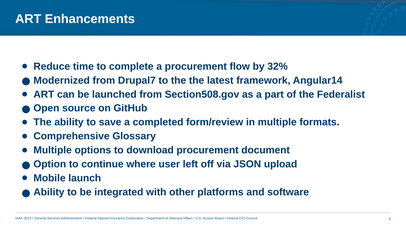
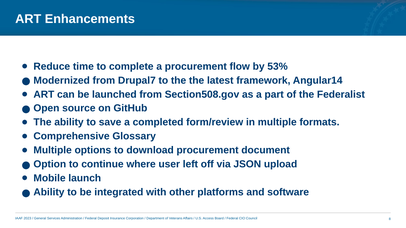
32%: 32% -> 53%
